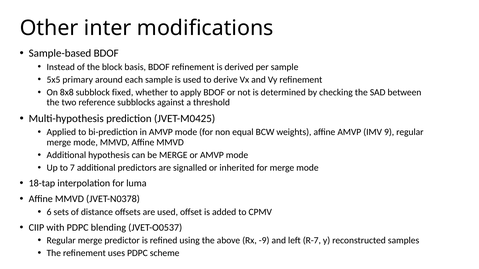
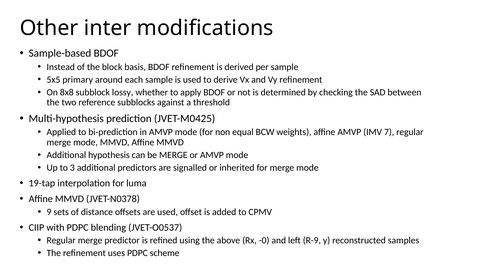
fixed: fixed -> lossy
9: 9 -> 7
7: 7 -> 3
18-tap: 18-tap -> 19-tap
6: 6 -> 9
-9: -9 -> -0
R-7: R-7 -> R-9
